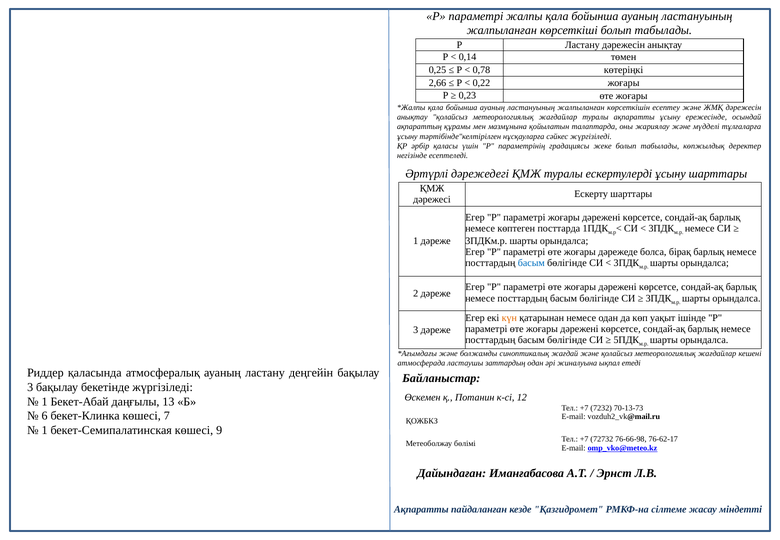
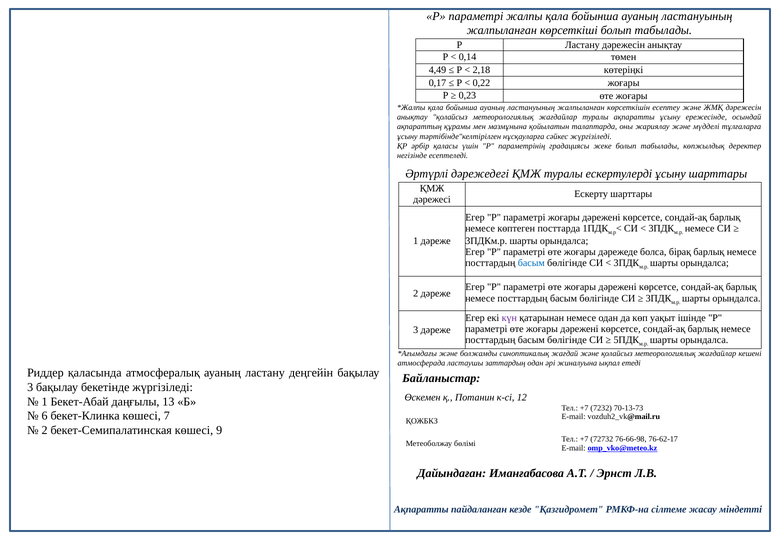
0,25: 0,25 -> 4,49
0,78: 0,78 -> 2,18
2,66: 2,66 -> 0,17
күн colour: orange -> purple
1 at (45, 430): 1 -> 2
